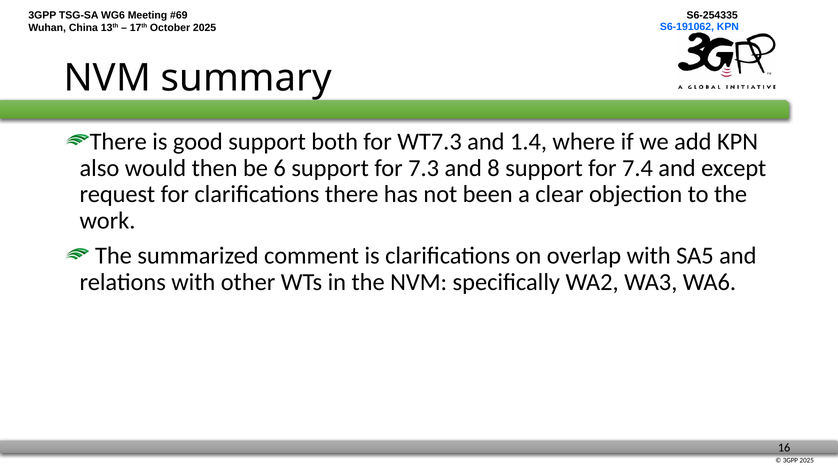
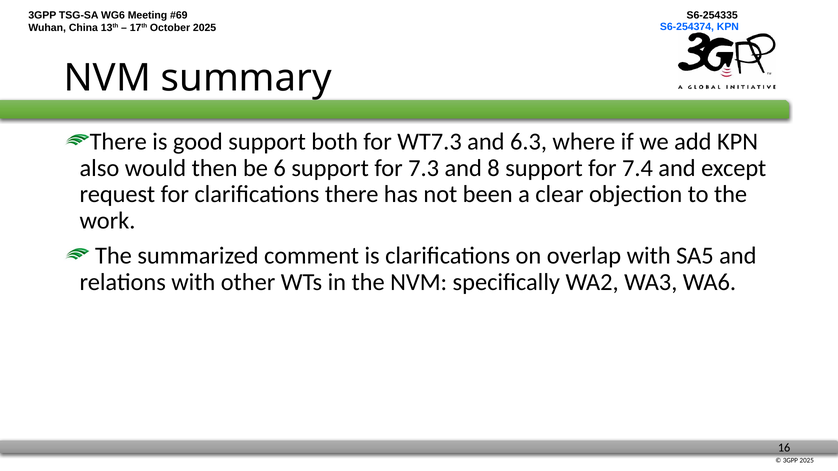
S6-191062: S6-191062 -> S6-254374
1.4: 1.4 -> 6.3
